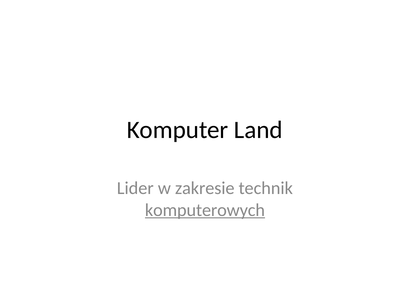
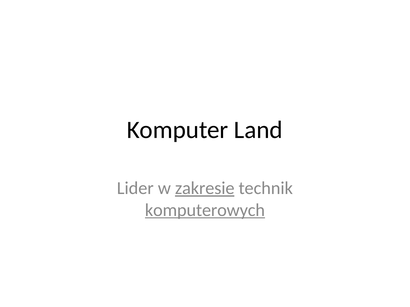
zakresie underline: none -> present
